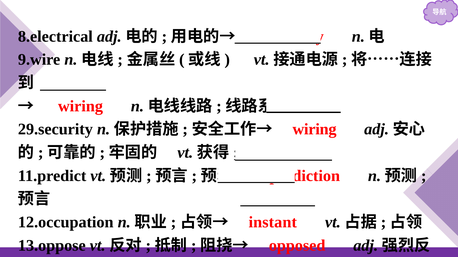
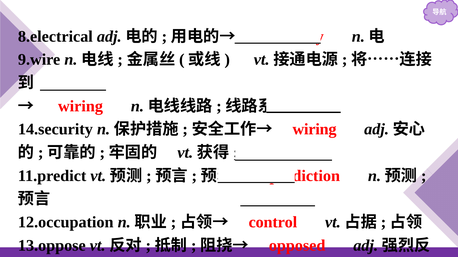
29.security: 29.security -> 14.security
instant: instant -> control
